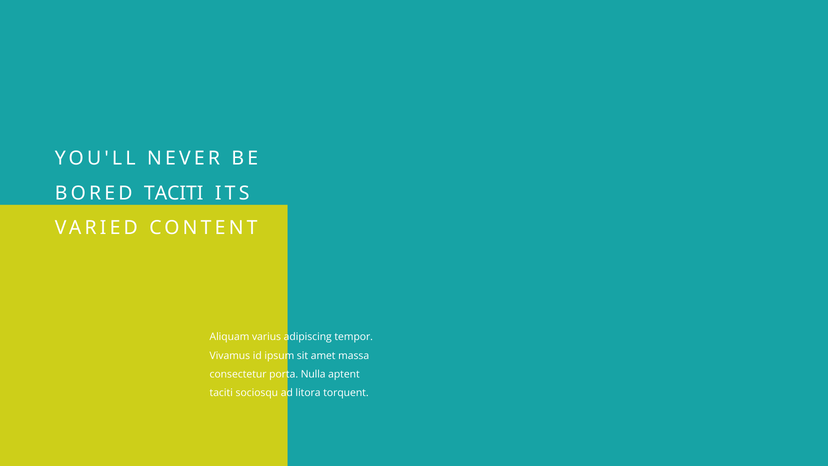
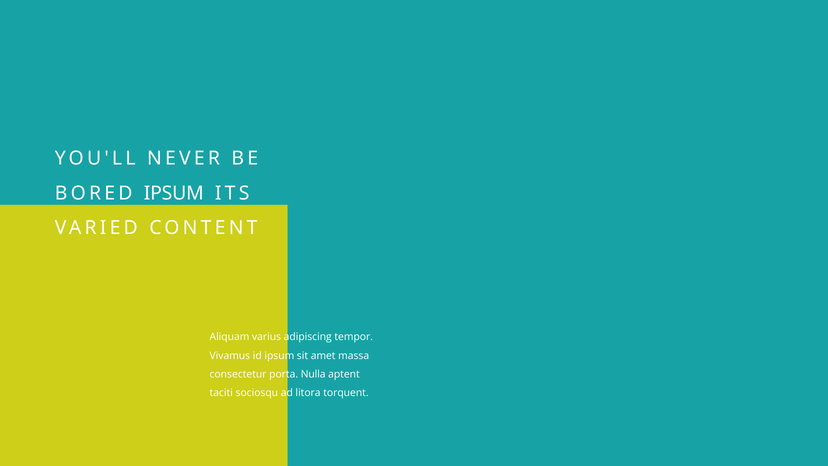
BORED TACITI: TACITI -> IPSUM
